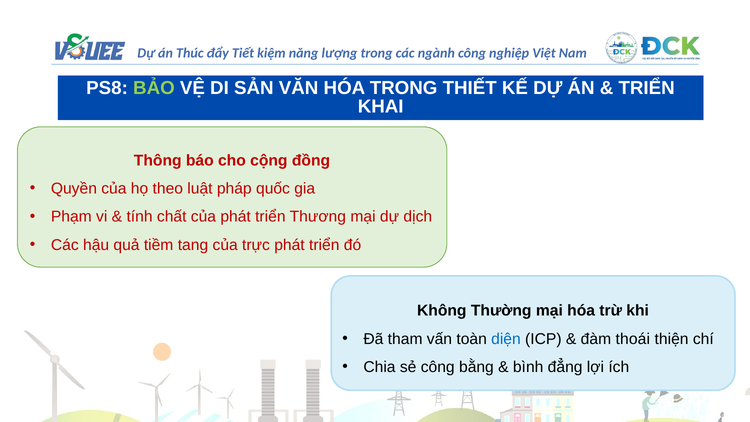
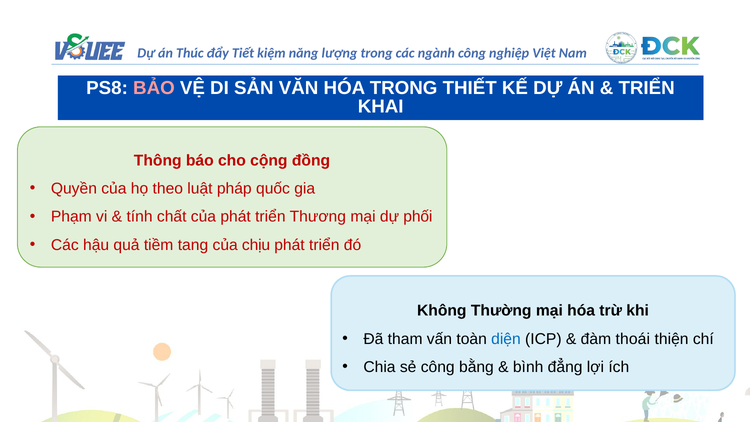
BẢO colour: light green -> pink
dịch: dịch -> phối
trực: trực -> chịu
